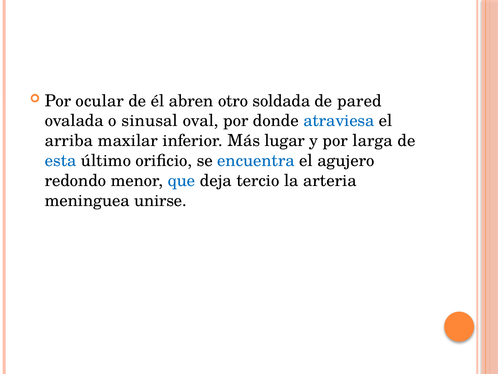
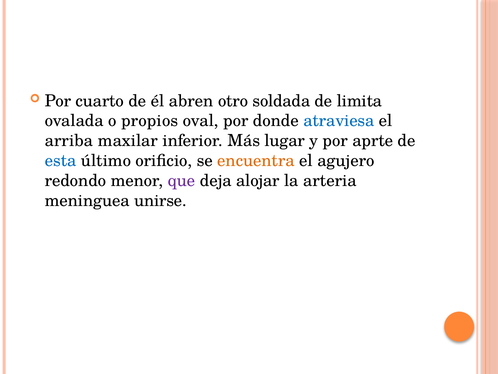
ocular: ocular -> cuarto
pared: pared -> limita
sinusal: sinusal -> propios
larga: larga -> aprte
encuentra colour: blue -> orange
que colour: blue -> purple
tercio: tercio -> alojar
